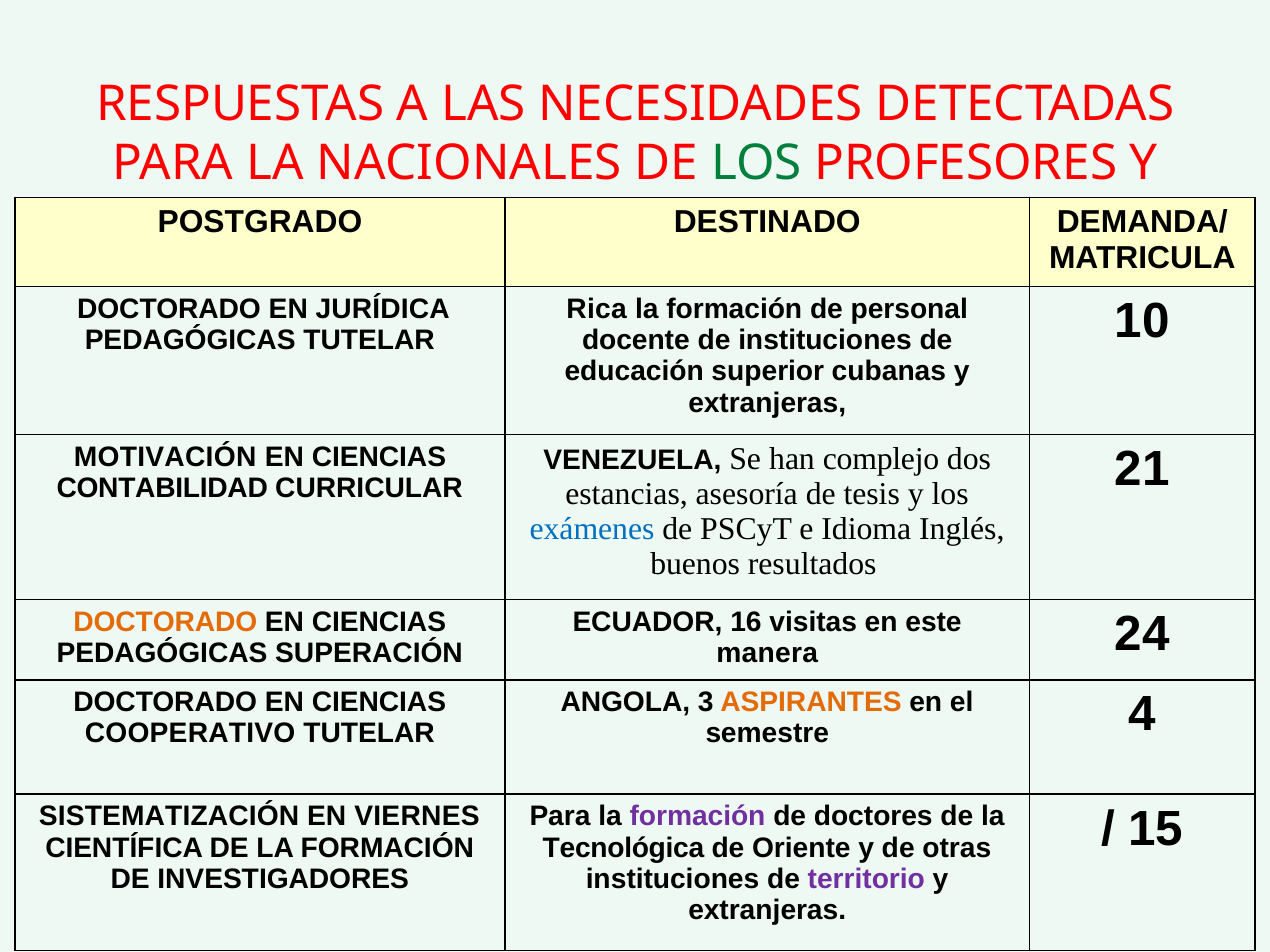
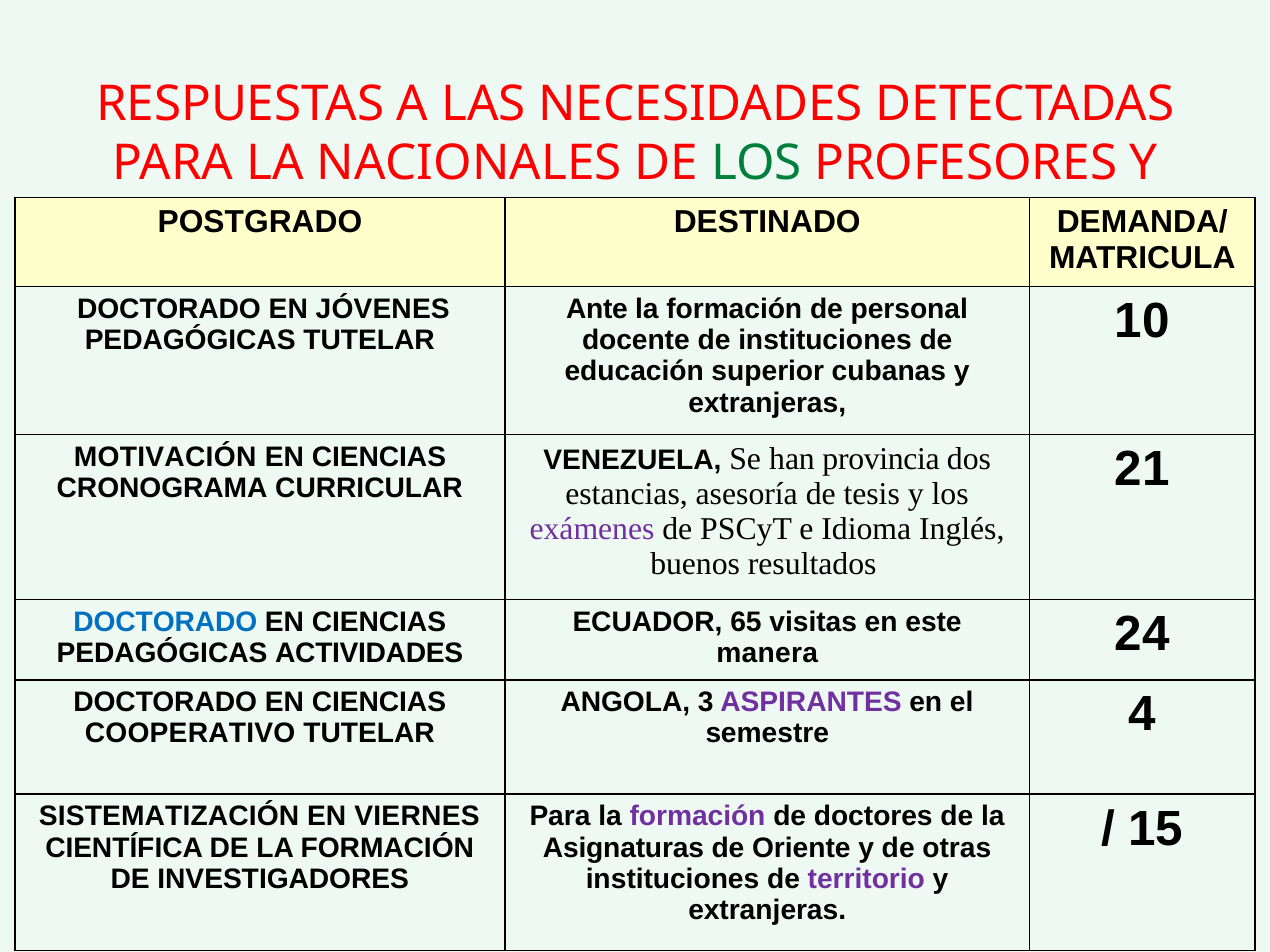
JURÍDICA: JURÍDICA -> JÓVENES
Rica: Rica -> Ante
complejo: complejo -> provincia
CONTABILIDAD: CONTABILIDAD -> CRONOGRAMA
exámenes colour: blue -> purple
DOCTORADO at (165, 622) colour: orange -> blue
16: 16 -> 65
SUPERACIÓN: SUPERACIÓN -> ACTIVIDADES
ASPIRANTES colour: orange -> purple
Tecnológica: Tecnológica -> Asignaturas
